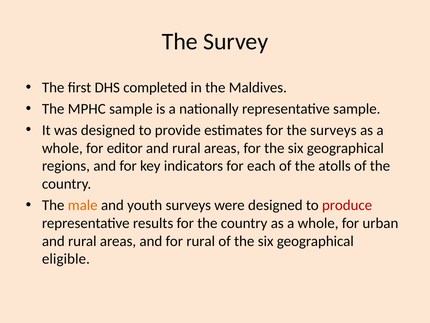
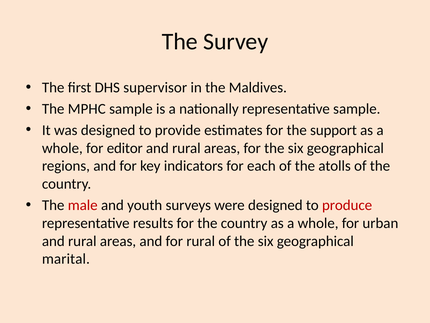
completed: completed -> supervisor
the surveys: surveys -> support
male colour: orange -> red
eligible: eligible -> marital
